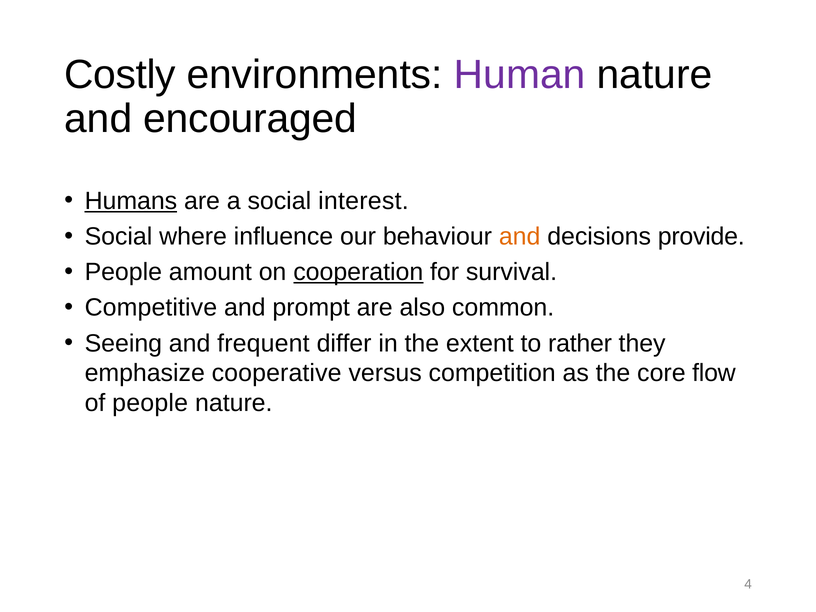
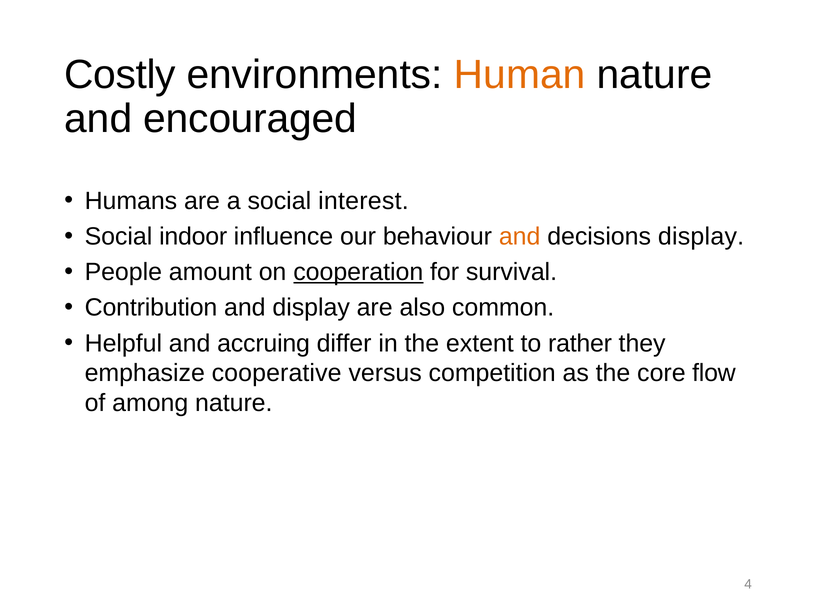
Human colour: purple -> orange
Humans underline: present -> none
where: where -> indoor
decisions provide: provide -> display
Competitive: Competitive -> Contribution
and prompt: prompt -> display
Seeing: Seeing -> Helpful
frequent: frequent -> accruing
of people: people -> among
